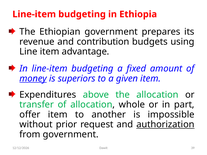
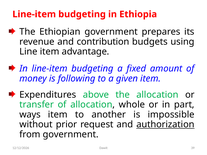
money underline: present -> none
superiors: superiors -> following
offer: offer -> ways
